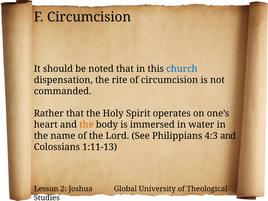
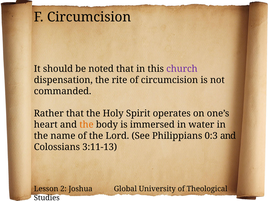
church colour: blue -> purple
4:3: 4:3 -> 0:3
1:11-13: 1:11-13 -> 3:11-13
